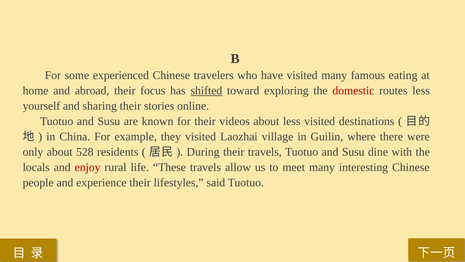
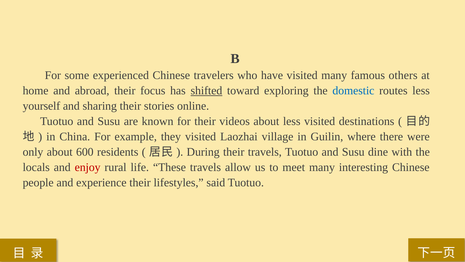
eating: eating -> others
domestic colour: red -> blue
528: 528 -> 600
